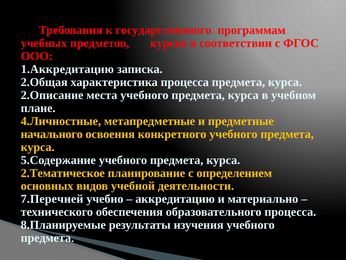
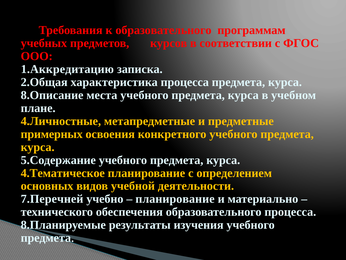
к государственного: государственного -> образовательного
2.Описание: 2.Описание -> 8.Описание
начального: начального -> примерных
2.Тематическое: 2.Тематическое -> 4.Тематическое
аккредитацию at (175, 199): аккредитацию -> планирование
